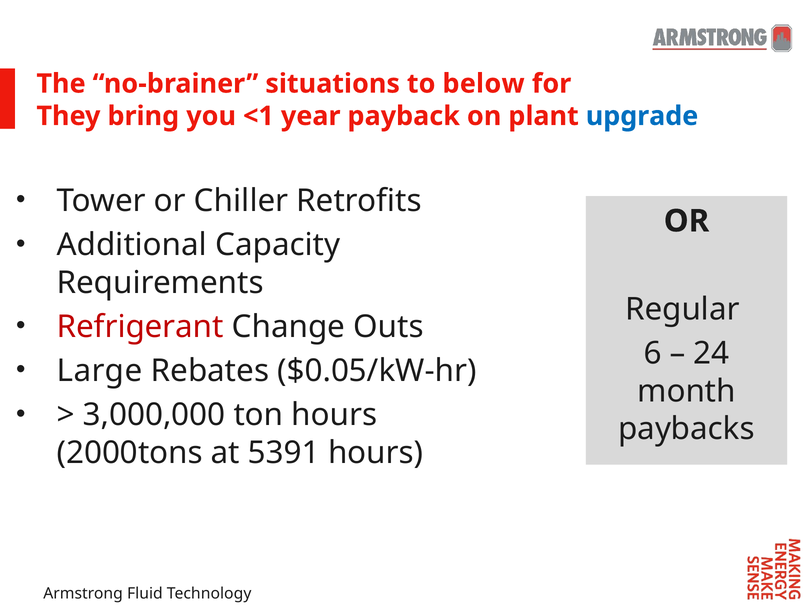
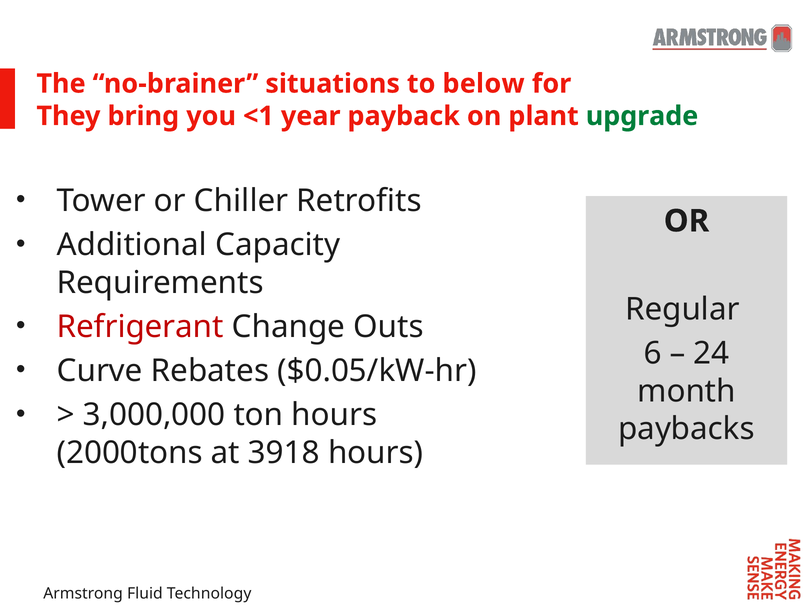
upgrade colour: blue -> green
Large: Large -> Curve
5391: 5391 -> 3918
